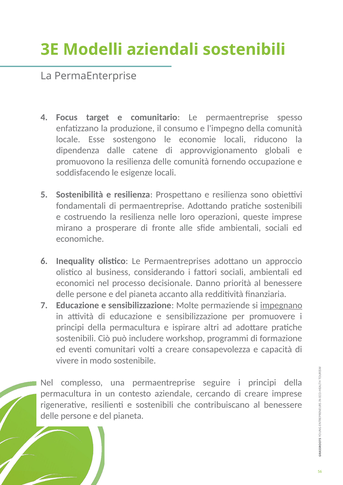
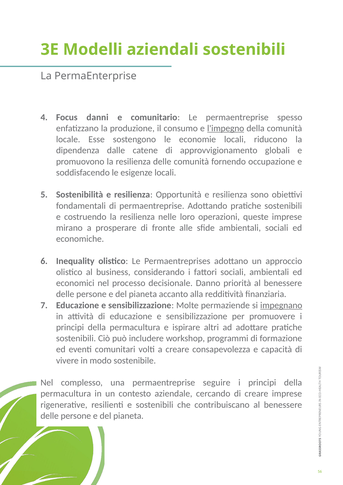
target: target -> danni
l'impegno underline: none -> present
Prospettano: Prospettano -> Opportunità
